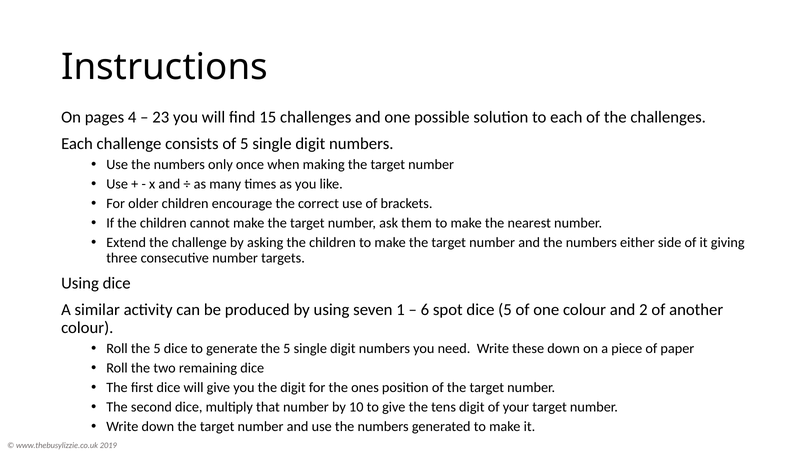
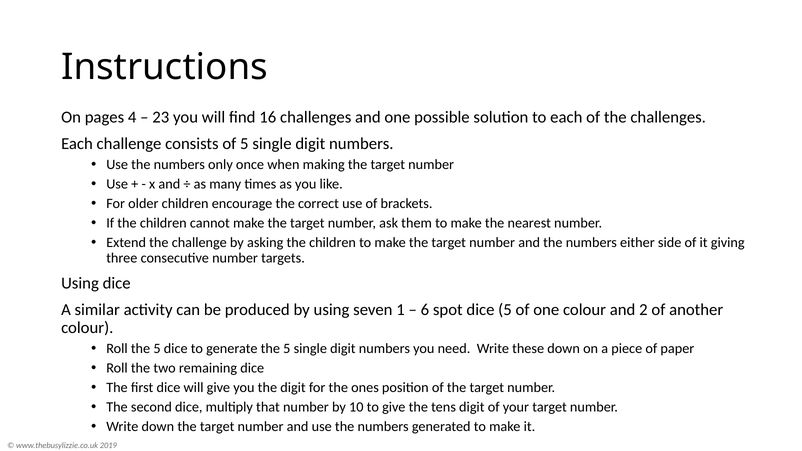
15: 15 -> 16
